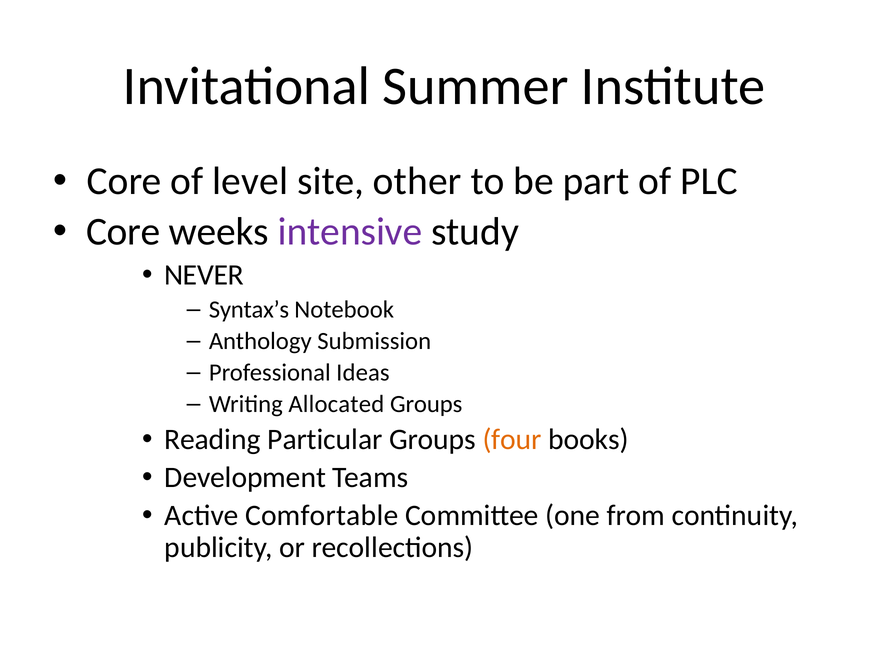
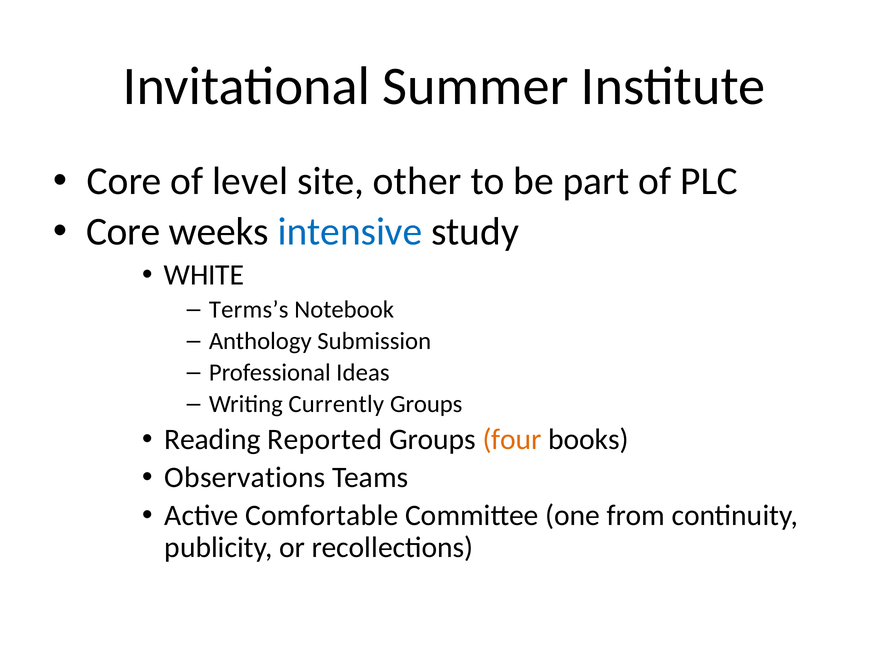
intensive colour: purple -> blue
NEVER: NEVER -> WHITE
Syntax’s: Syntax’s -> Terms’s
Allocated: Allocated -> Currently
Particular: Particular -> Reported
Development: Development -> Observations
